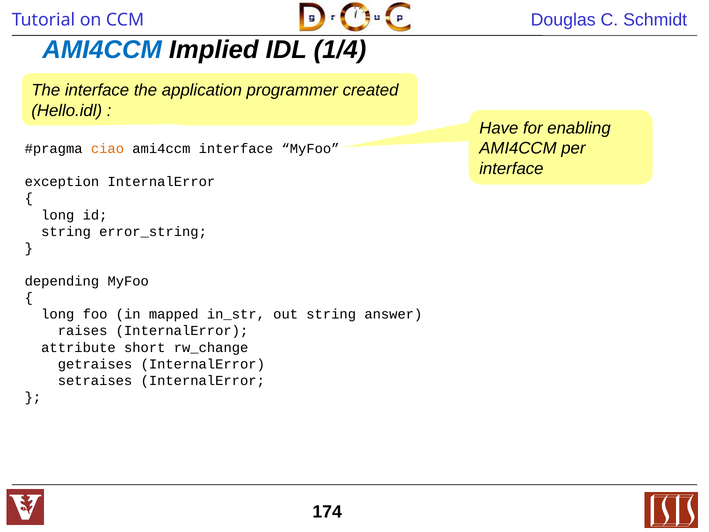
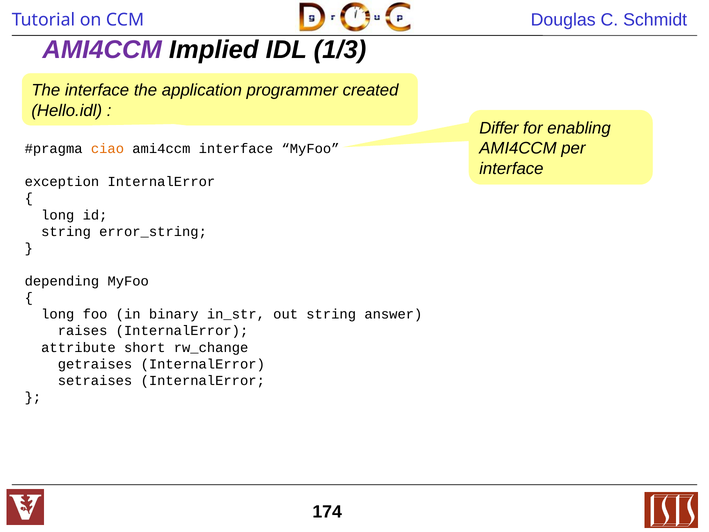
AMI4CCM at (102, 50) colour: blue -> purple
1/4: 1/4 -> 1/3
Have: Have -> Differ
mapped: mapped -> binary
